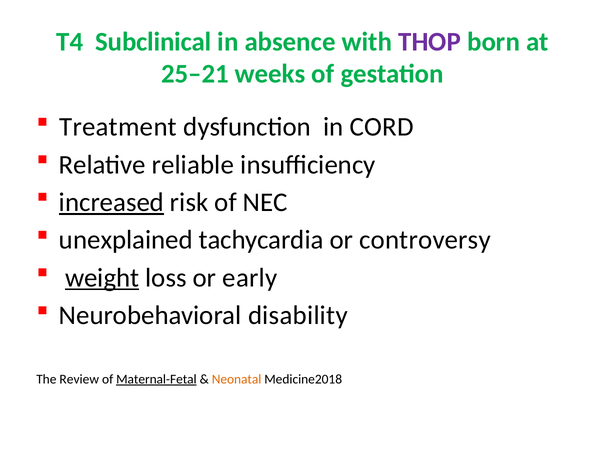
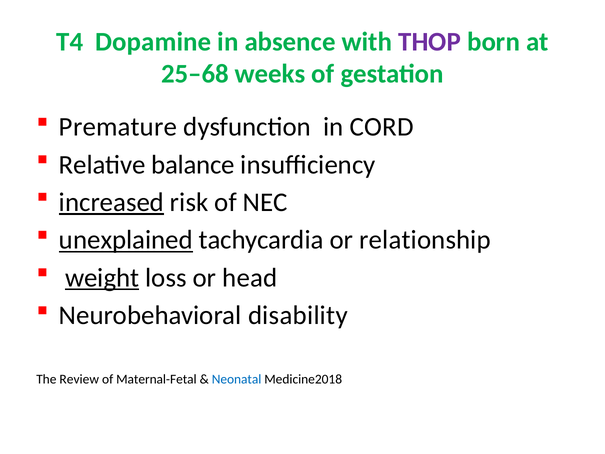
Subclinical: Subclinical -> Dopamine
25–21: 25–21 -> 25–68
Treatment: Treatment -> Premature
reliable: reliable -> balance
unexplained underline: none -> present
controversy: controversy -> relationship
early: early -> head
Maternal-Fetal underline: present -> none
Neonatal colour: orange -> blue
